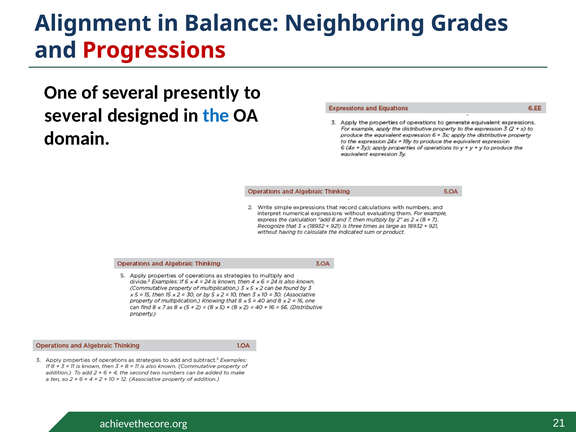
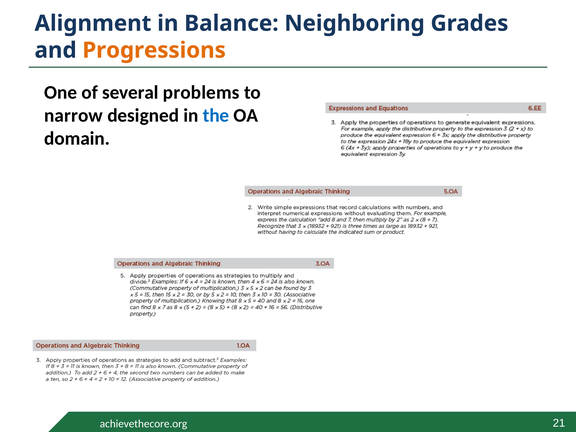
Progressions colour: red -> orange
presently: presently -> problems
several at (74, 116): several -> narrow
